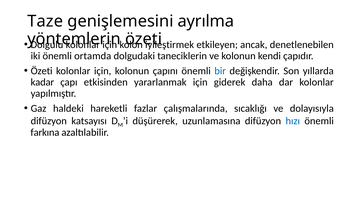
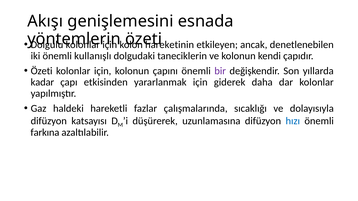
Taze: Taze -> Akışı
ayrılma: ayrılma -> esnada
iyileştirmek: iyileştirmek -> hareketinin
ortamda: ortamda -> kullanışlı
bir colour: blue -> purple
